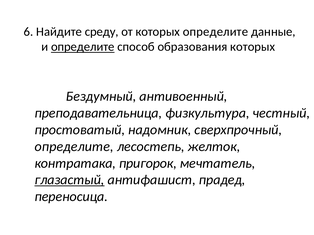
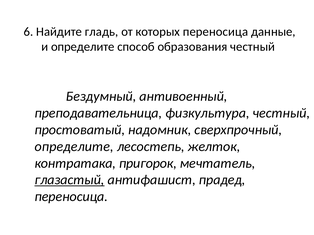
среду: среду -> гладь
которых определите: определите -> переносица
определите at (83, 47) underline: present -> none
образования которых: которых -> честный
